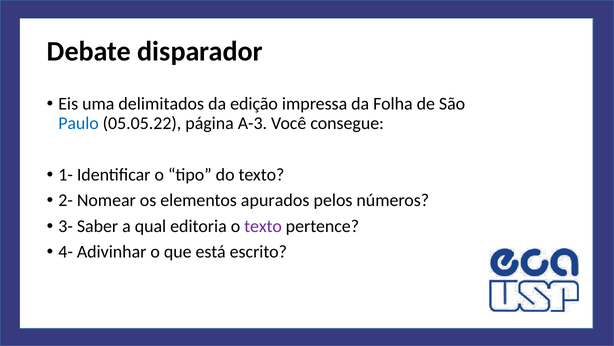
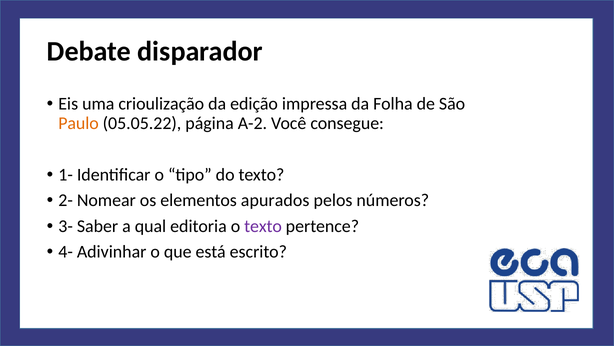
delimitados: delimitados -> crioulização
Paulo colour: blue -> orange
A-3: A-3 -> A-2
